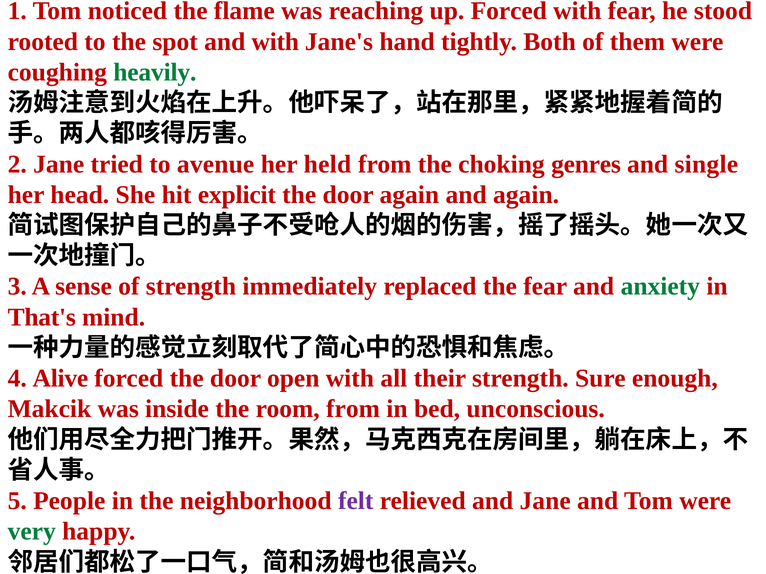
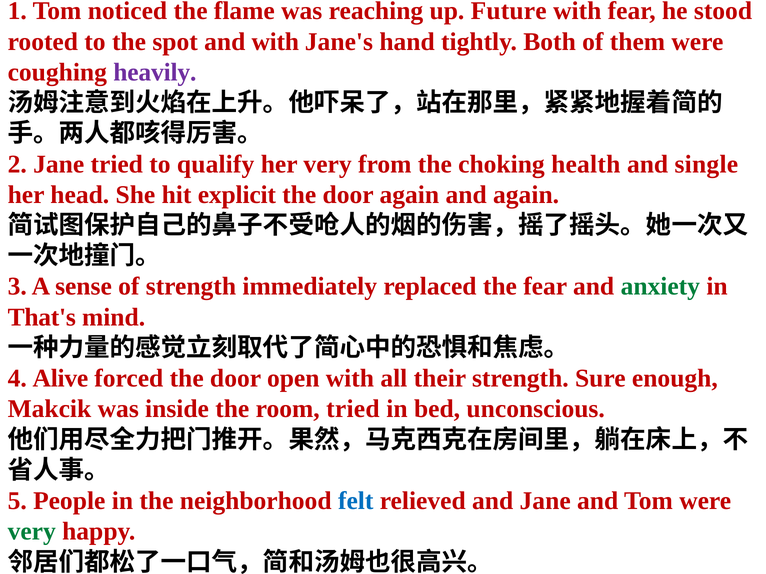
up Forced: Forced -> Future
heavily colour: green -> purple
avenue: avenue -> qualify
her held: held -> very
genres: genres -> health
room from: from -> tried
felt colour: purple -> blue
